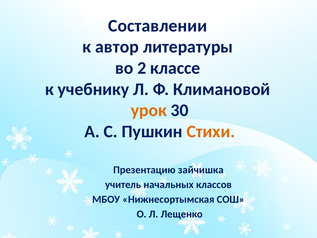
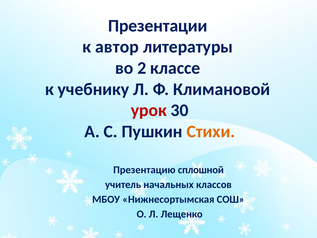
Составлении: Составлении -> Презентации
урок colour: orange -> red
зайчишка: зайчишка -> сплошной
